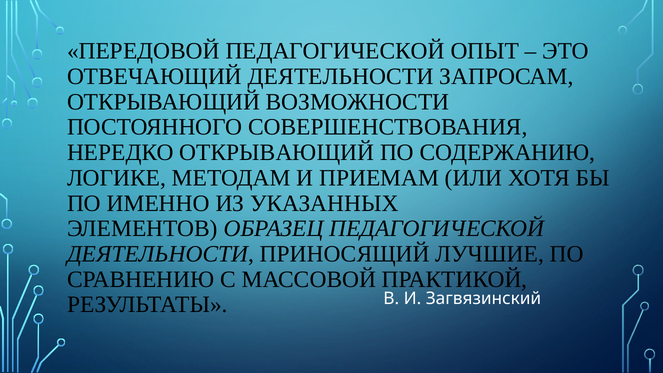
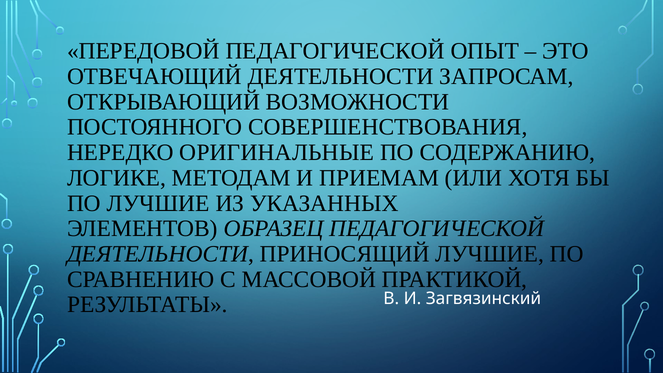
НЕРЕДКО ОТКРЫВАЮЩИЙ: ОТКРЫВАЮЩИЙ -> ОРИГИНАЛЬНЫЕ
ПО ИМЕННО: ИМЕННО -> ЛУЧШИЕ
